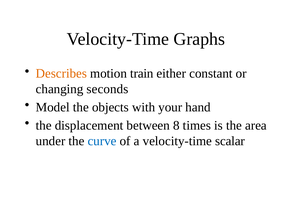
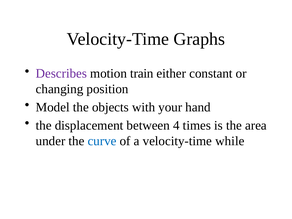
Describes colour: orange -> purple
seconds: seconds -> position
8: 8 -> 4
scalar: scalar -> while
